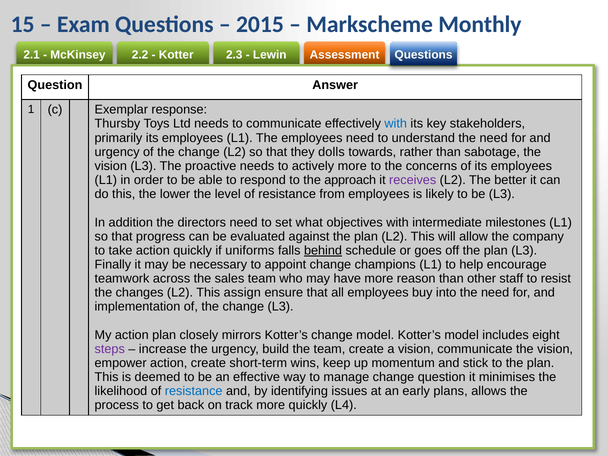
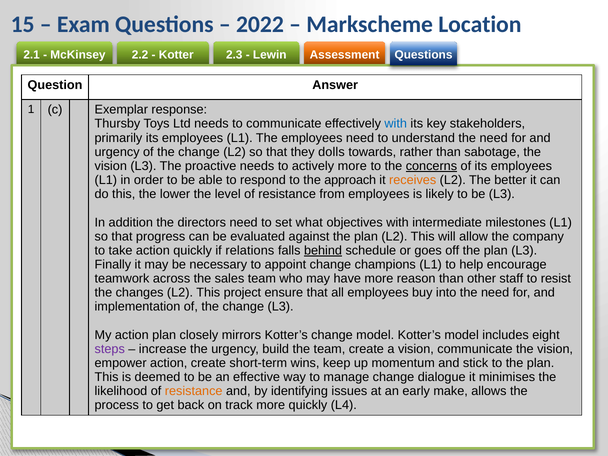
2015: 2015 -> 2022
Monthly: Monthly -> Location
concerns underline: none -> present
receives colour: purple -> orange
uniforms: uniforms -> relations
assign: assign -> project
change question: question -> dialogue
resistance at (194, 391) colour: blue -> orange
plans: plans -> make
